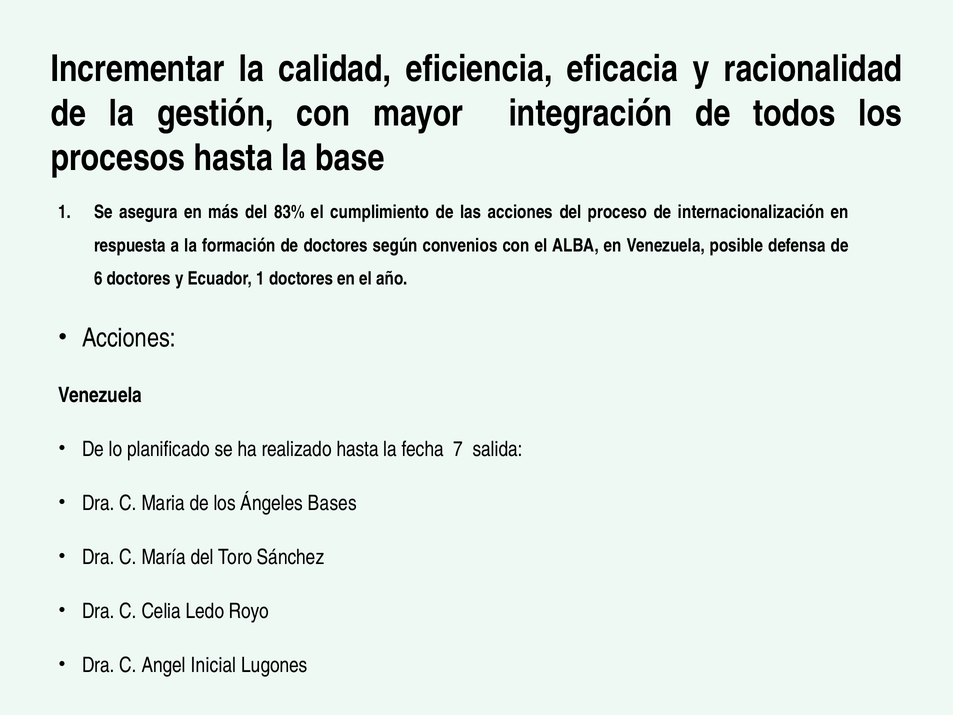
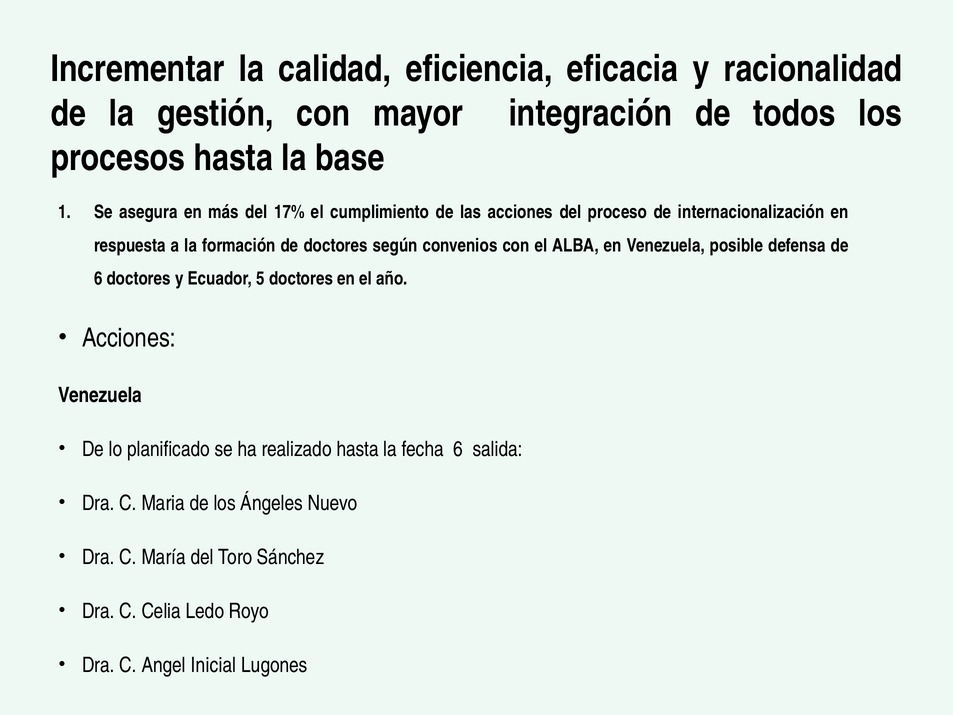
83%: 83% -> 17%
Ecuador 1: 1 -> 5
fecha 7: 7 -> 6
Bases: Bases -> Nuevo
